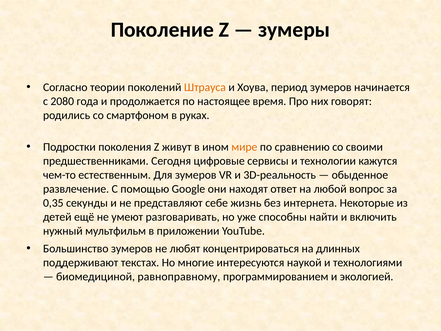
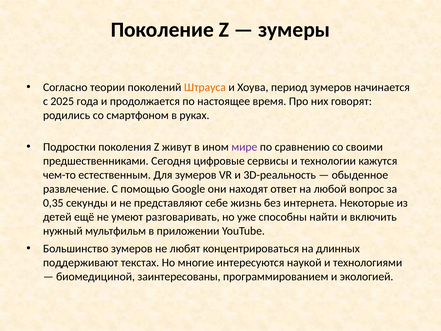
2080: 2080 -> 2025
мире colour: orange -> purple
равноправному: равноправному -> заинтересованы
